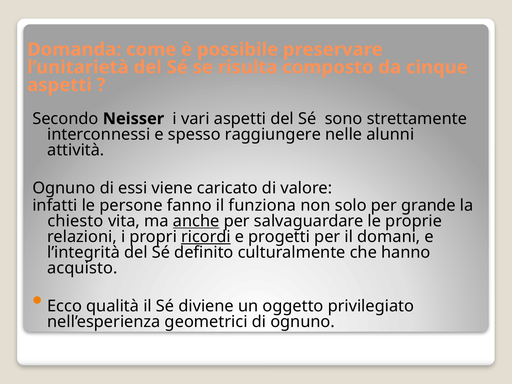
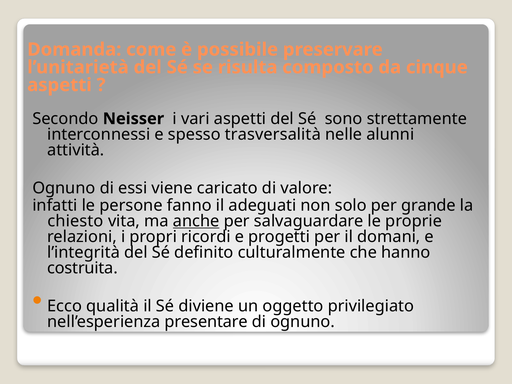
raggiungere: raggiungere -> trasversalità
funziona: funziona -> adeguati
ricordi underline: present -> none
acquisto: acquisto -> costruita
geometrici: geometrici -> presentare
